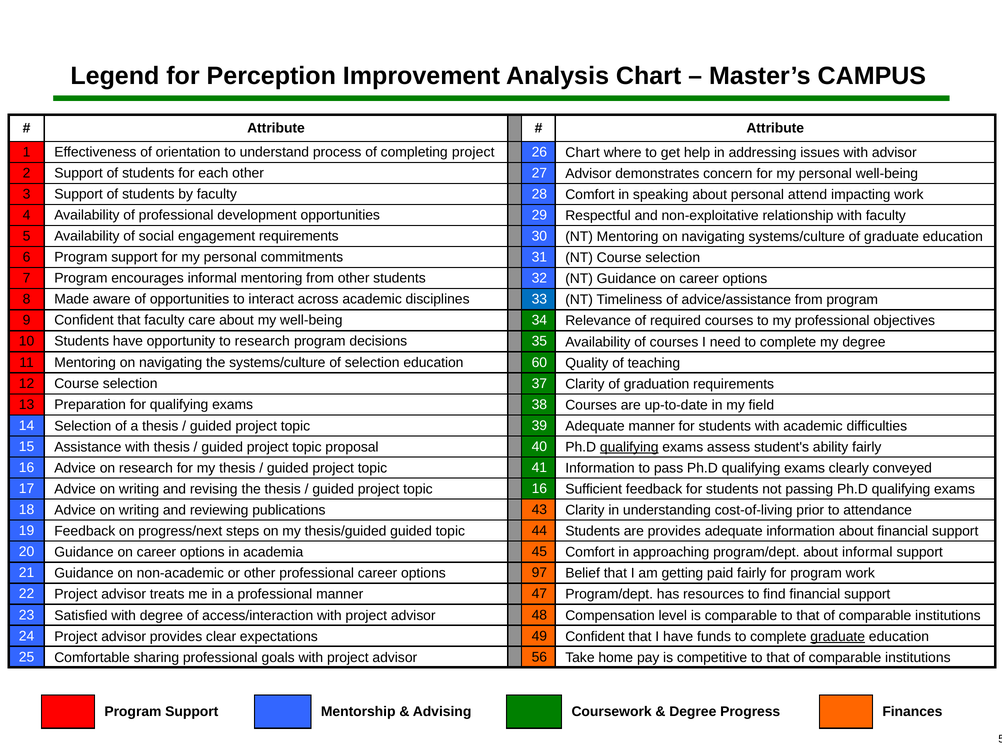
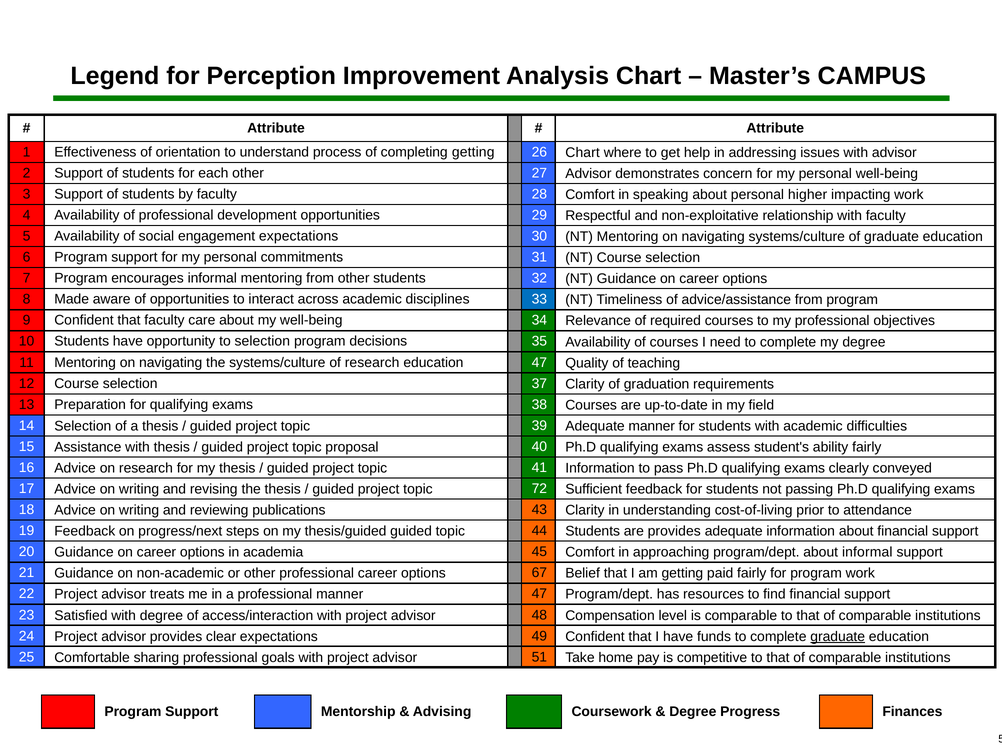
completing project: project -> getting
attend: attend -> higher
engagement requirements: requirements -> expectations
to research: research -> selection
of selection: selection -> research
education 60: 60 -> 47
qualifying at (629, 447) underline: present -> none
topic 16: 16 -> 72
97: 97 -> 67
56: 56 -> 51
